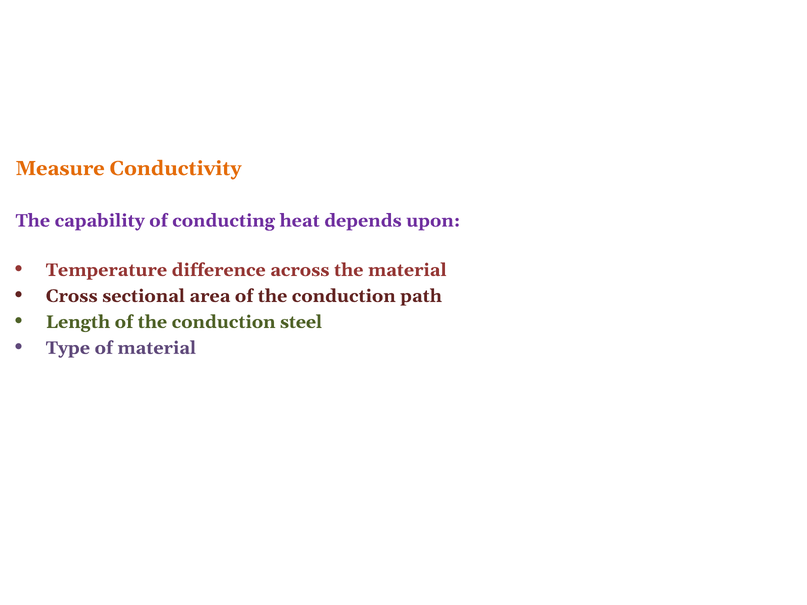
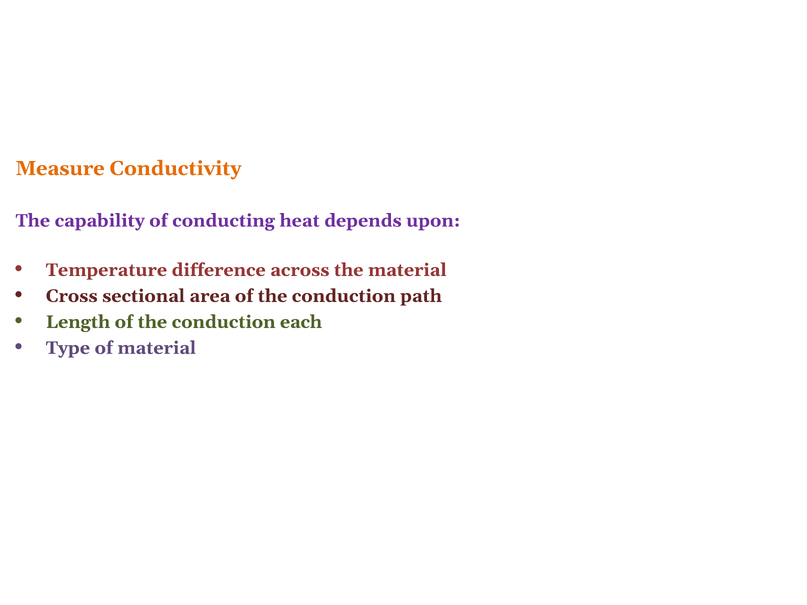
steel: steel -> each
